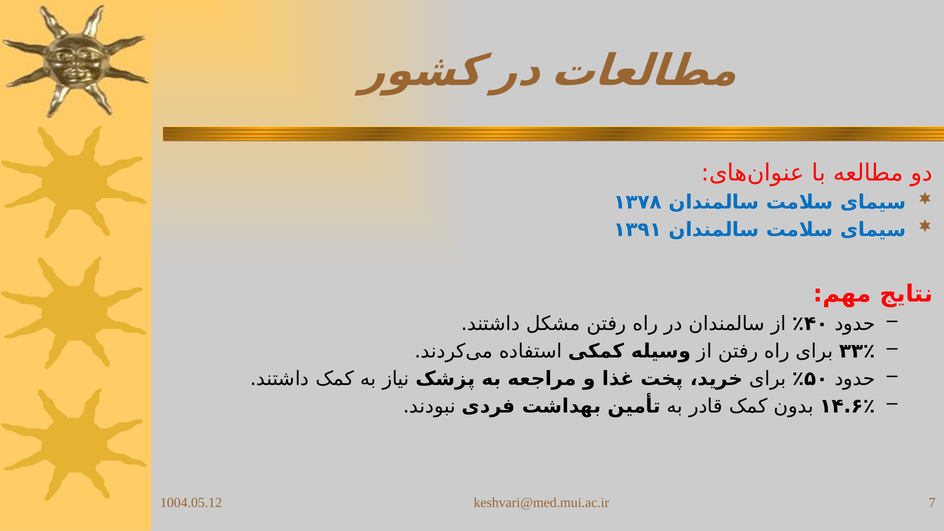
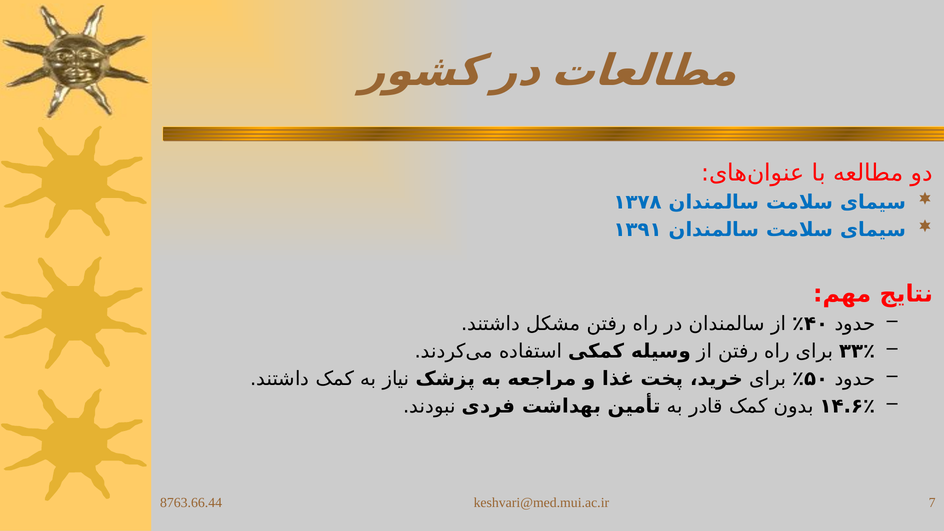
1004.05.12: 1004.05.12 -> 8763.66.44
